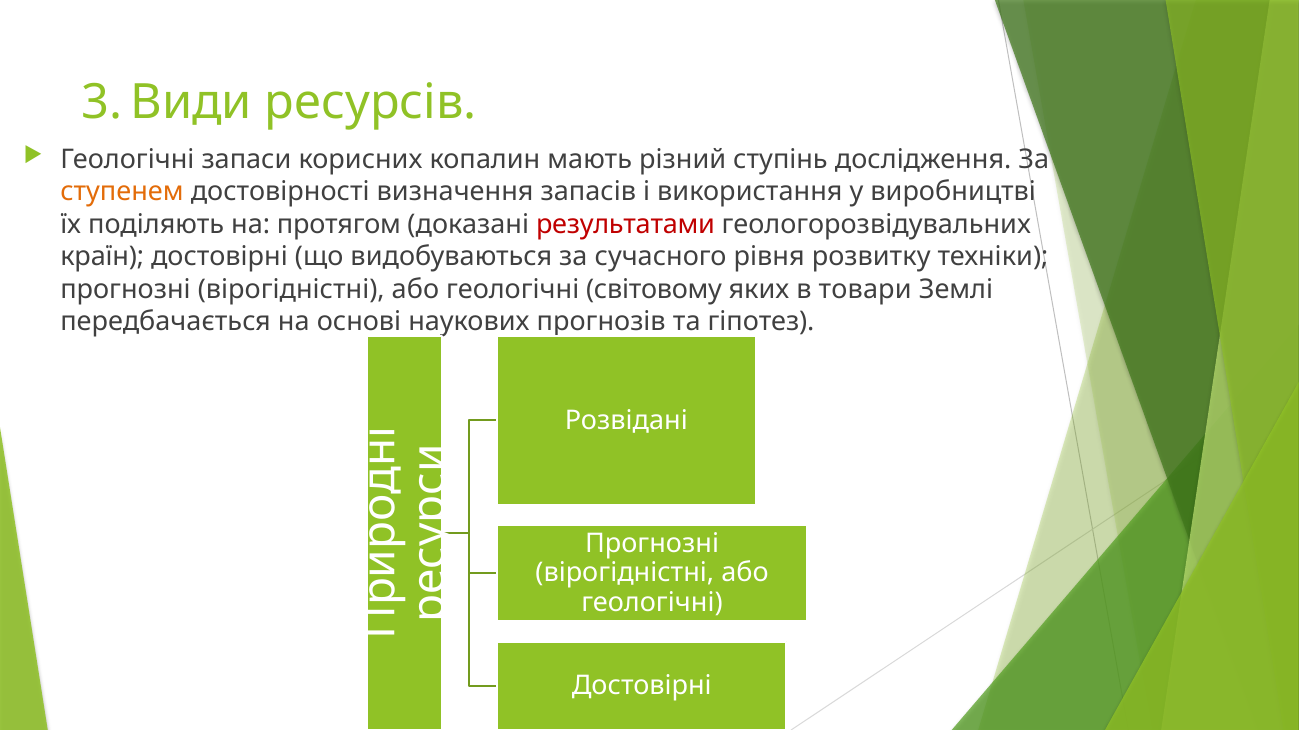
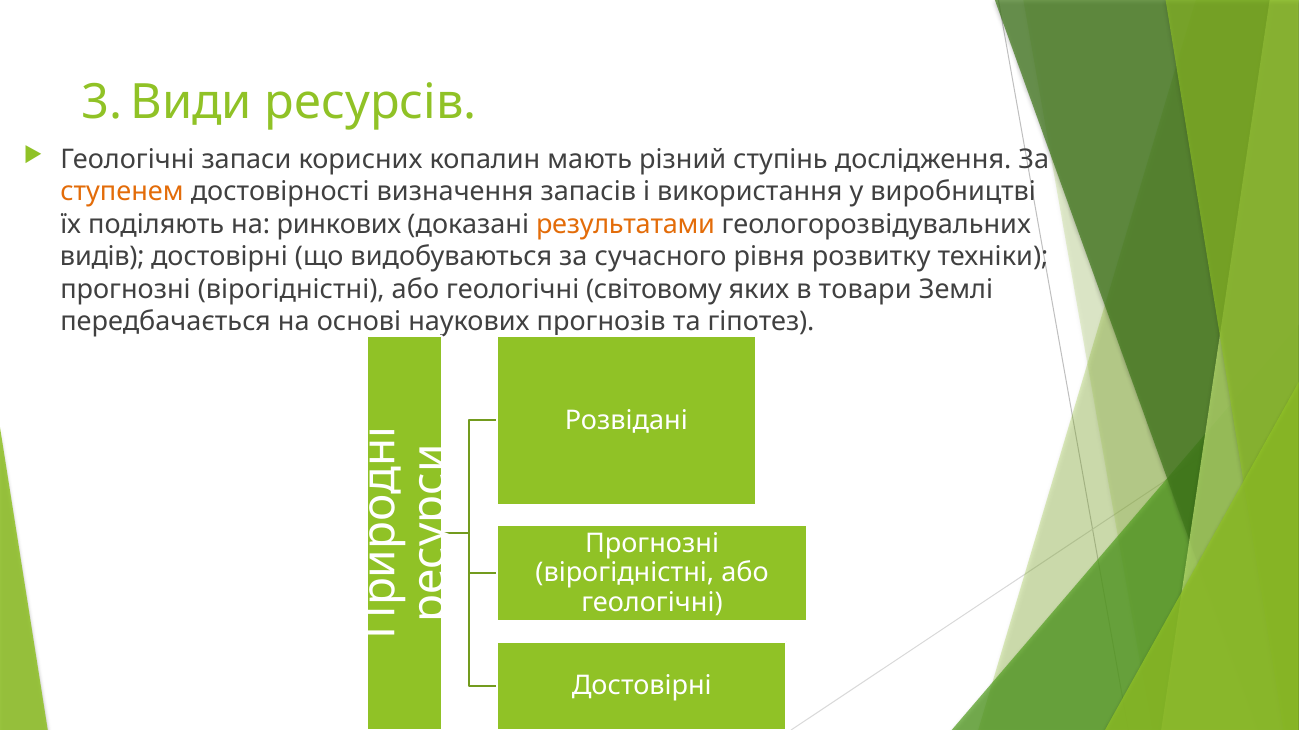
протягом: протягом -> ринкових
результатами colour: red -> orange
країн: країн -> видів
